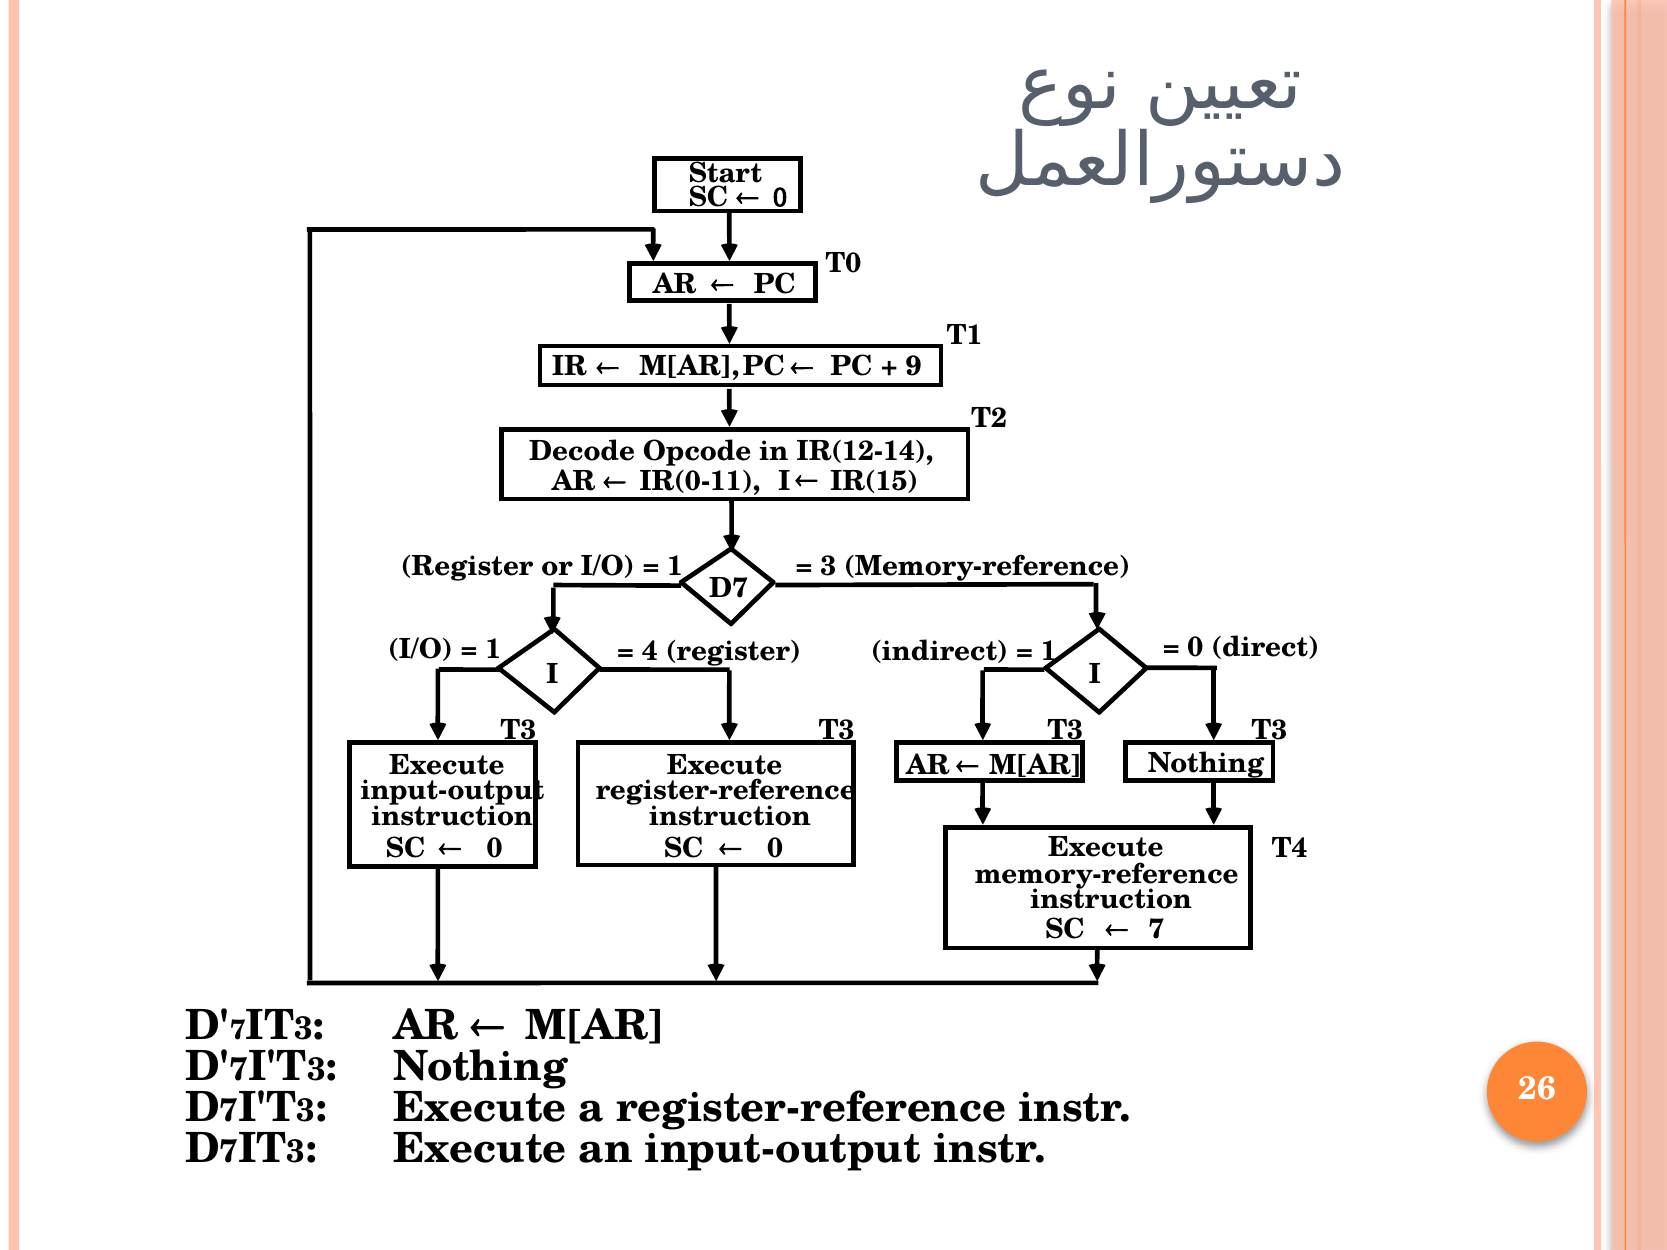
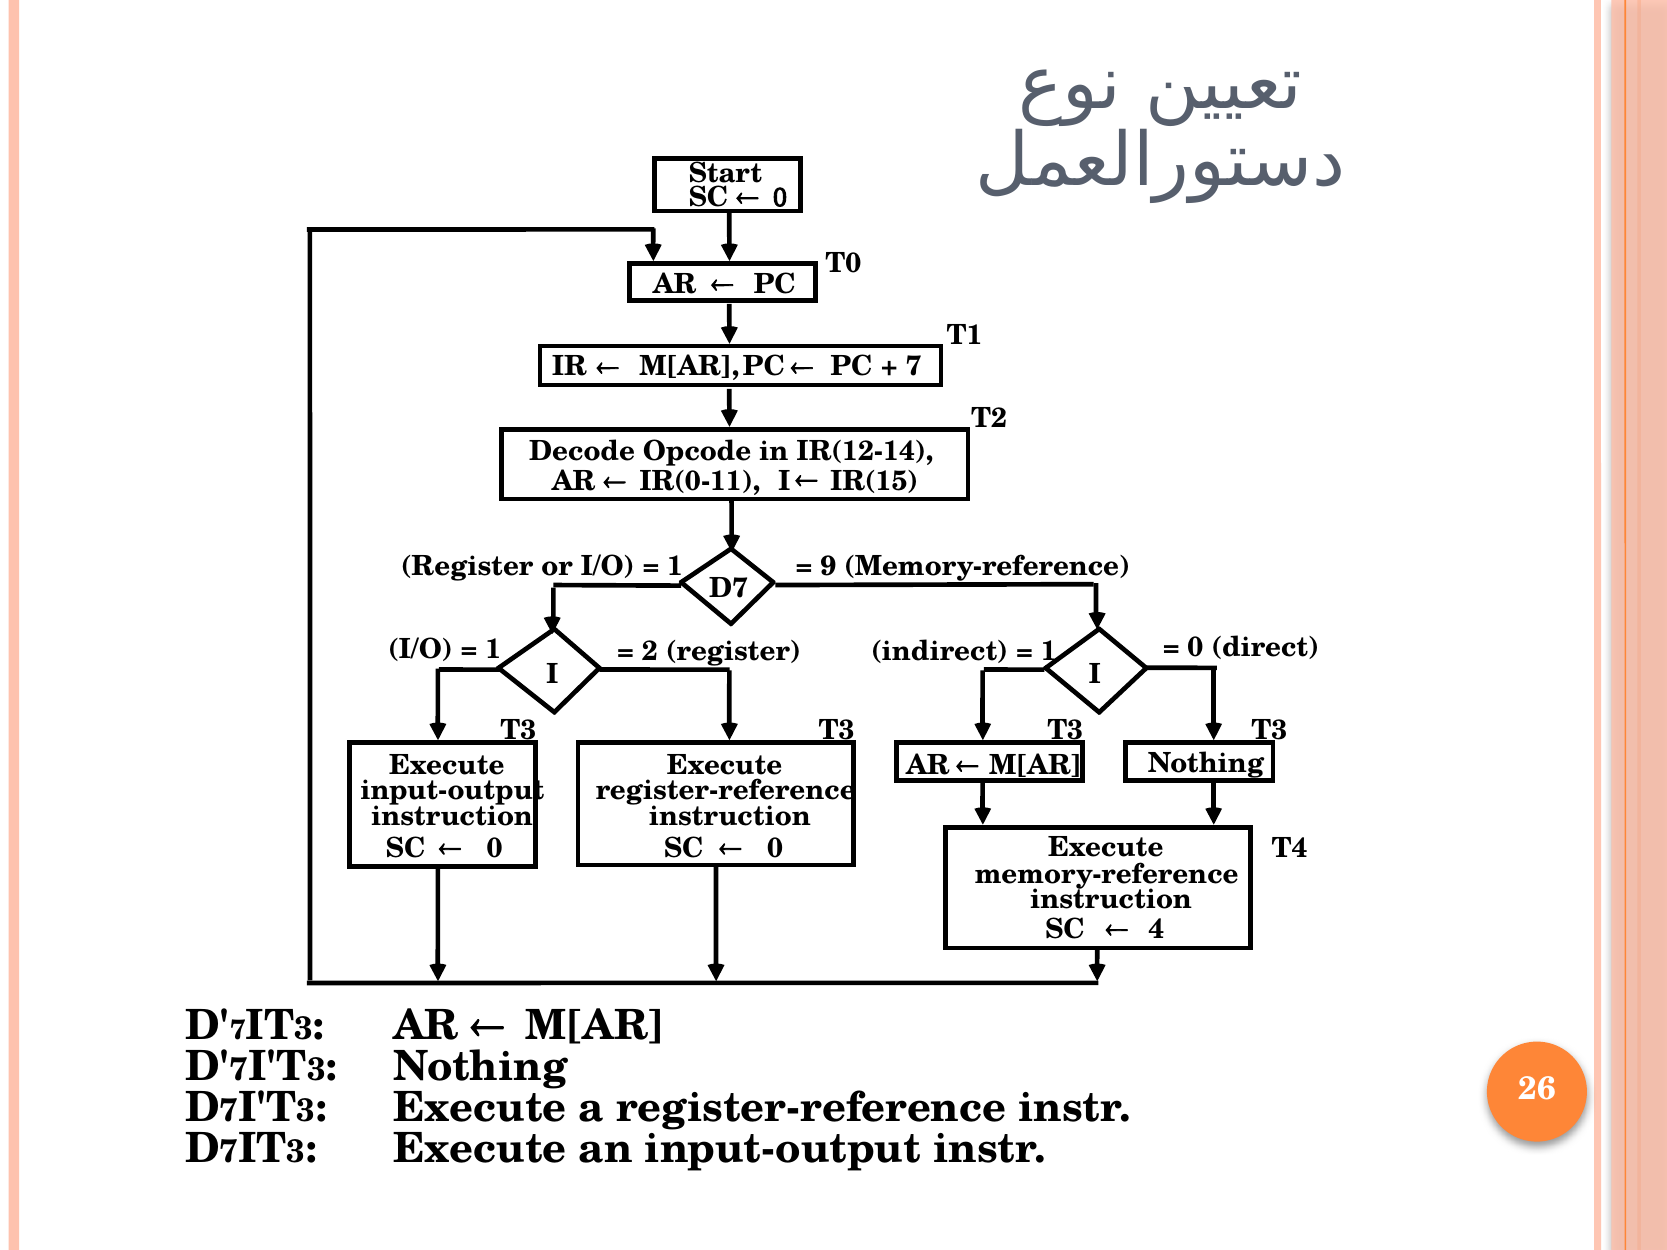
9 at (913, 367): 9 -> 7
3 at (828, 566): 3 -> 9
4: 4 -> 2
7 at (1156, 929): 7 -> 4
